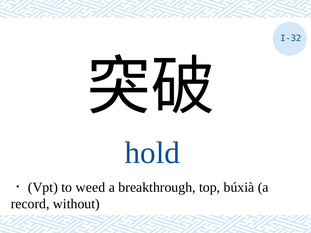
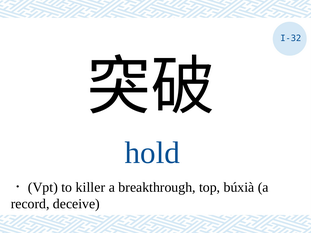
weed: weed -> killer
without: without -> deceive
